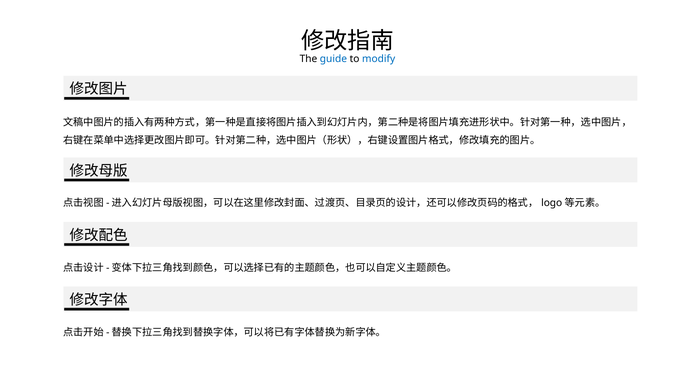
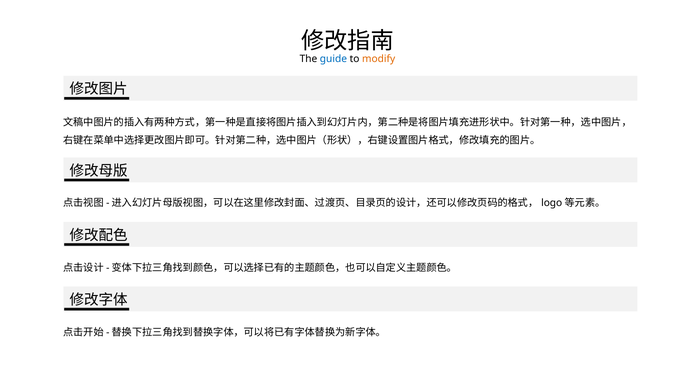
modify colour: blue -> orange
